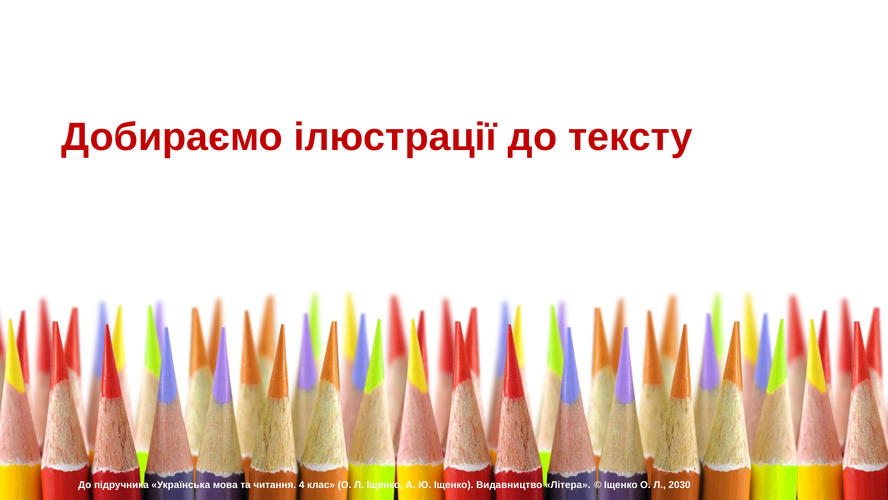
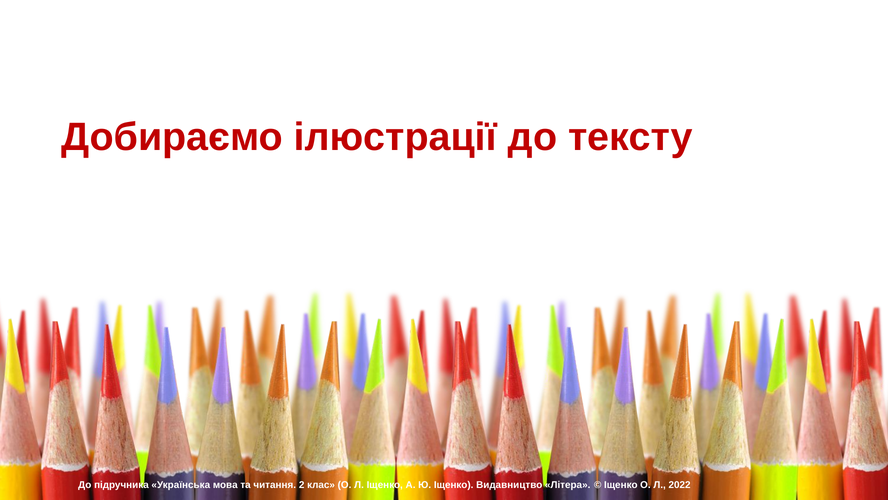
4: 4 -> 2
2030: 2030 -> 2022
